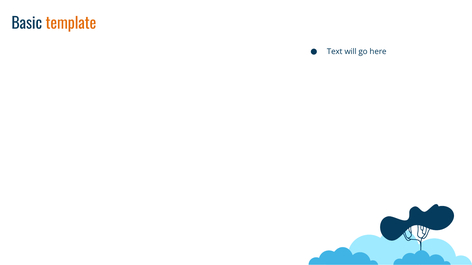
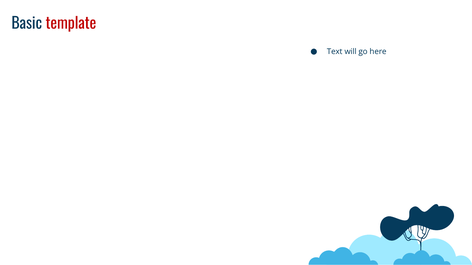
template colour: orange -> red
